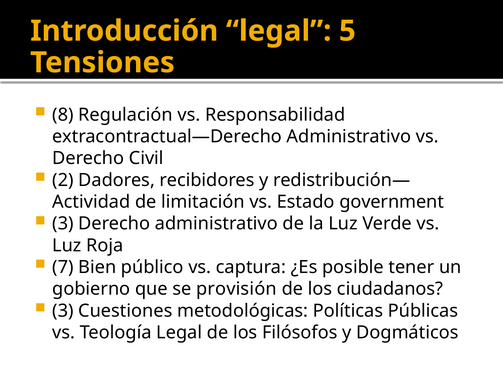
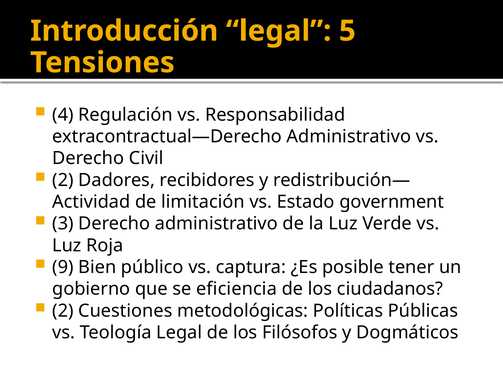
8: 8 -> 4
7: 7 -> 9
provisión: provisión -> eficiencia
3 at (63, 311): 3 -> 2
